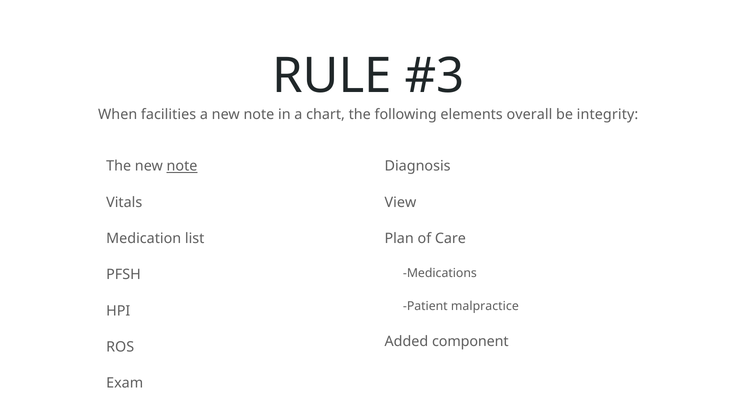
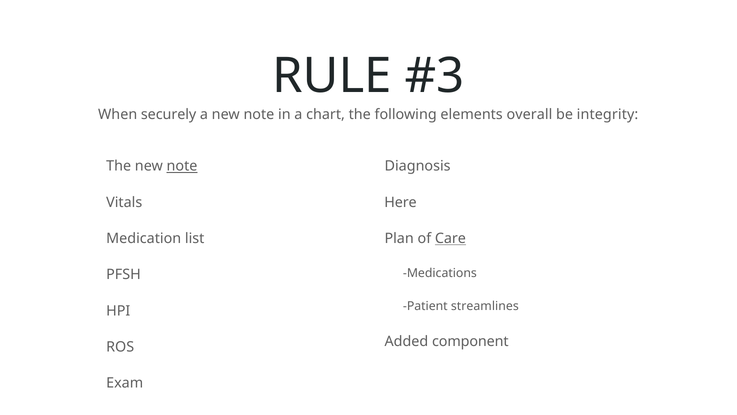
facilities: facilities -> securely
View: View -> Here
Care underline: none -> present
malpractice: malpractice -> streamlines
